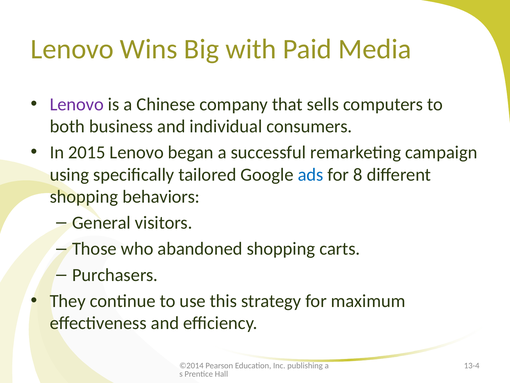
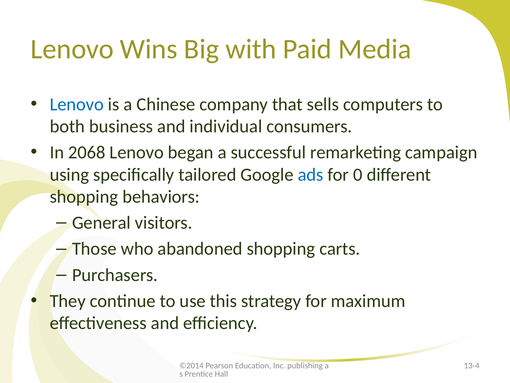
Lenovo at (77, 104) colour: purple -> blue
2015: 2015 -> 2068
8: 8 -> 0
